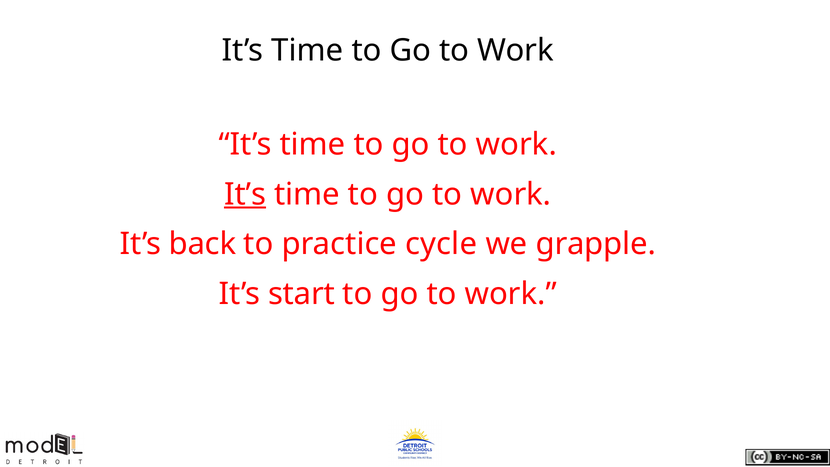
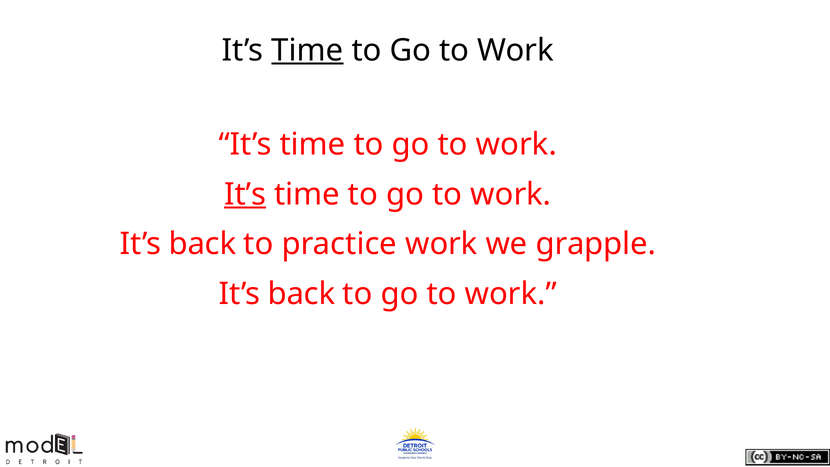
Time at (307, 50) underline: none -> present
practice cycle: cycle -> work
start at (302, 294): start -> back
